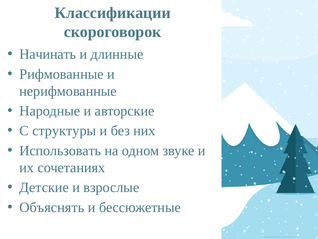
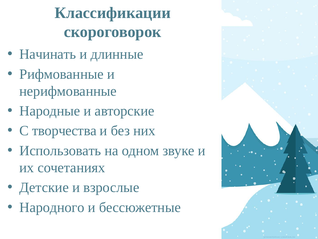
структуры: структуры -> творчества
Объяснять: Объяснять -> Народного
